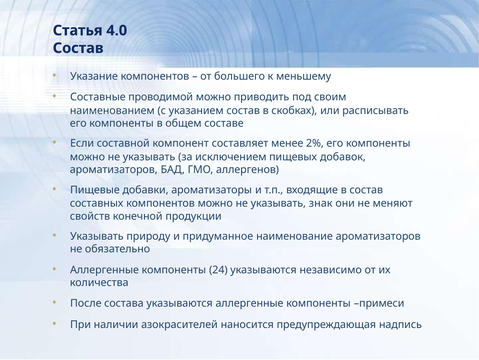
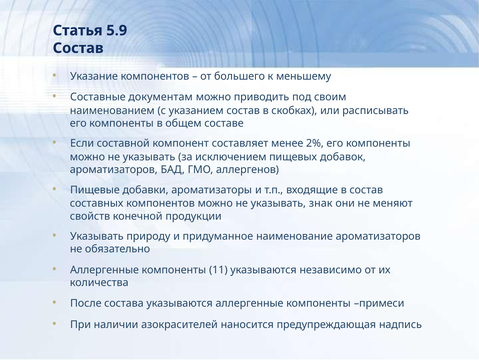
4.0: 4.0 -> 5.9
проводимой: проводимой -> документам
24: 24 -> 11
